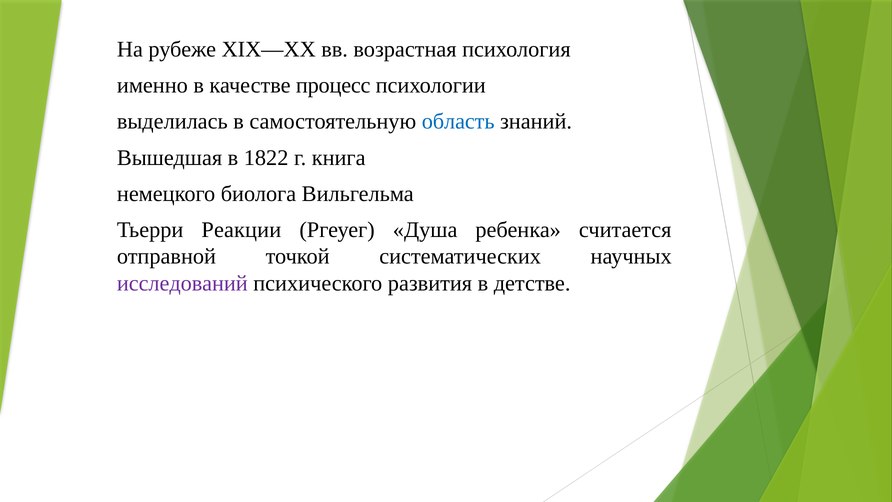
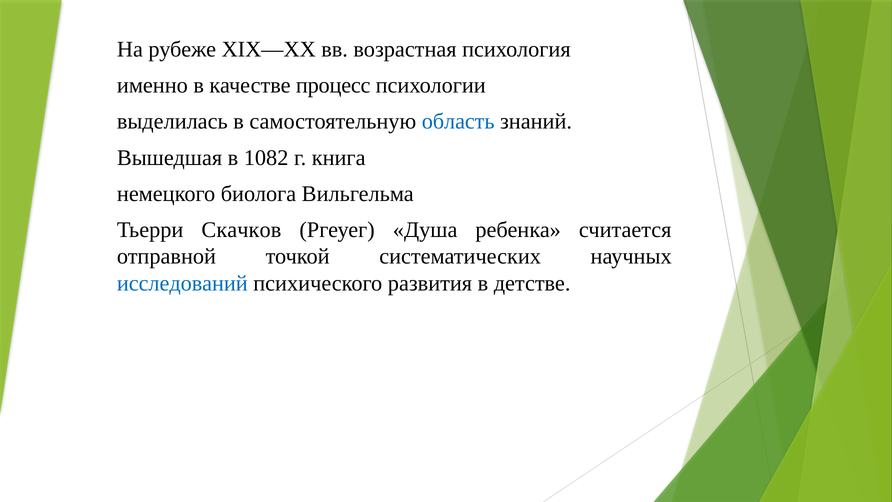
1822: 1822 -> 1082
Реакции: Реакции -> Скачков
исследований colour: purple -> blue
